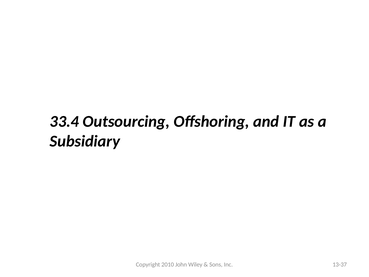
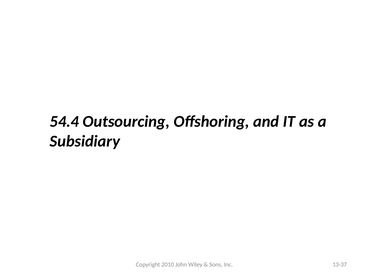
33.4: 33.4 -> 54.4
